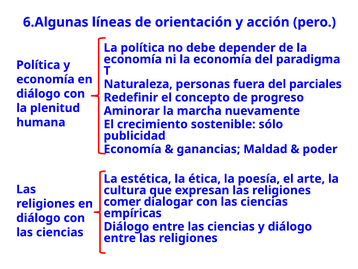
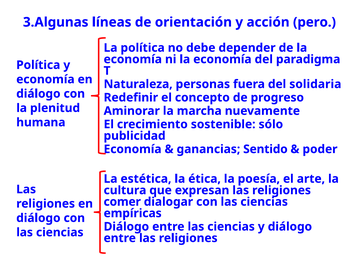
6.Algunas: 6.Algunas -> 3.Algunas
parciales: parciales -> solidaria
Maldad: Maldad -> Sentido
